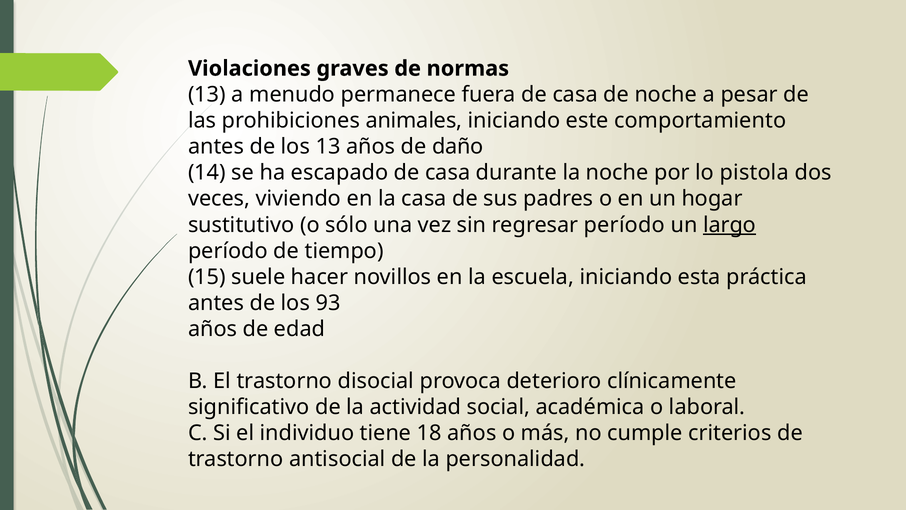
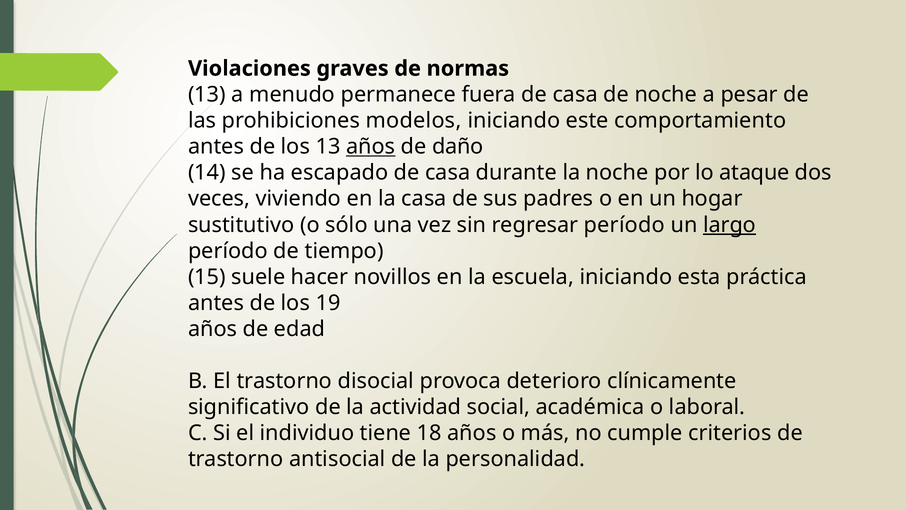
animales: animales -> modelos
años at (371, 147) underline: none -> present
pistola: pistola -> ataque
93: 93 -> 19
